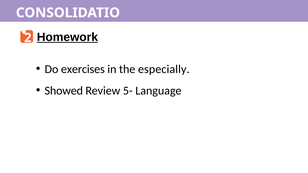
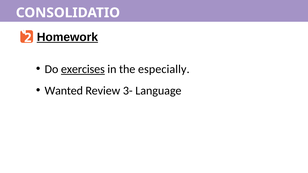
exercises underline: none -> present
Showed: Showed -> Wanted
5-: 5- -> 3-
